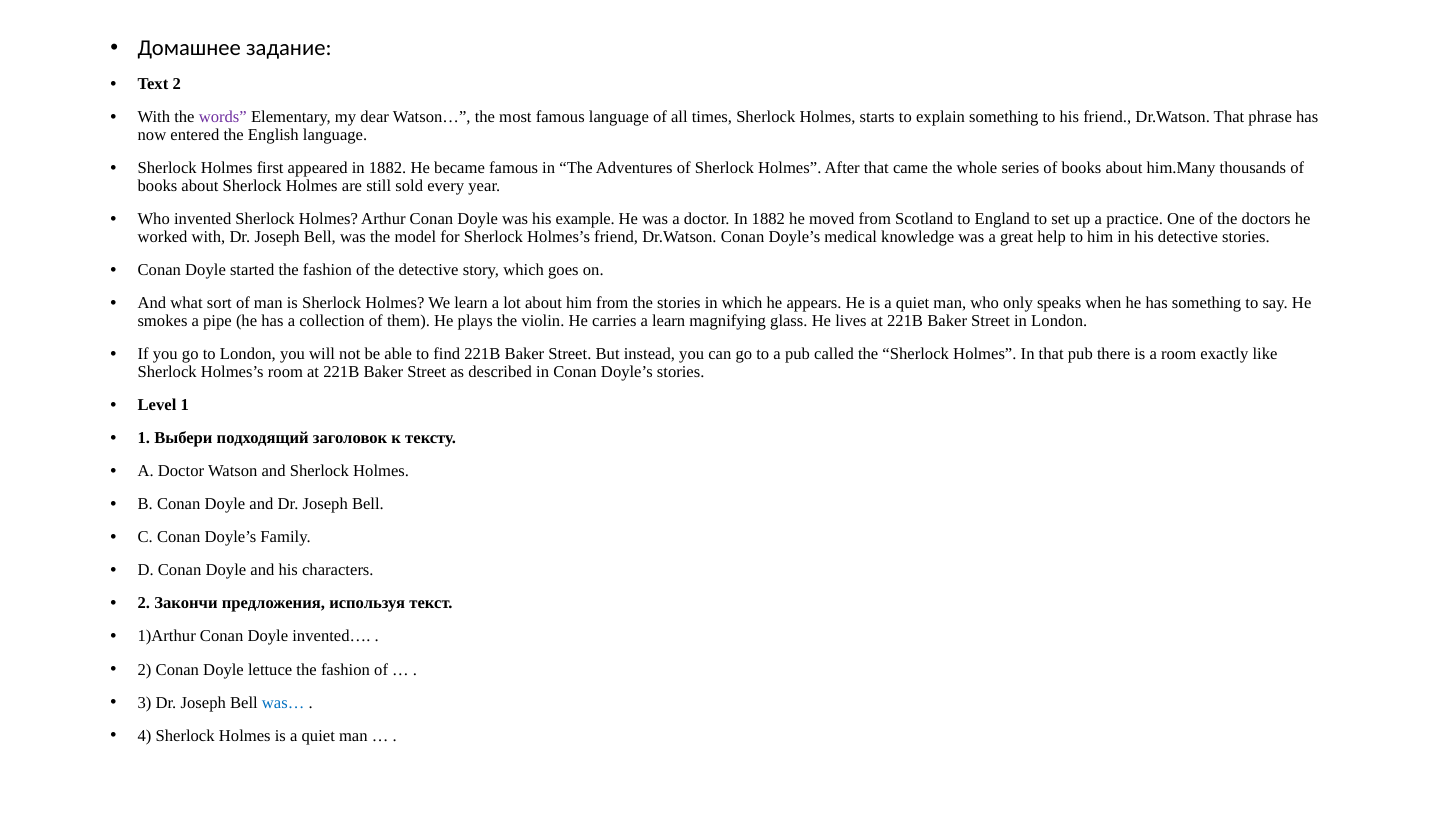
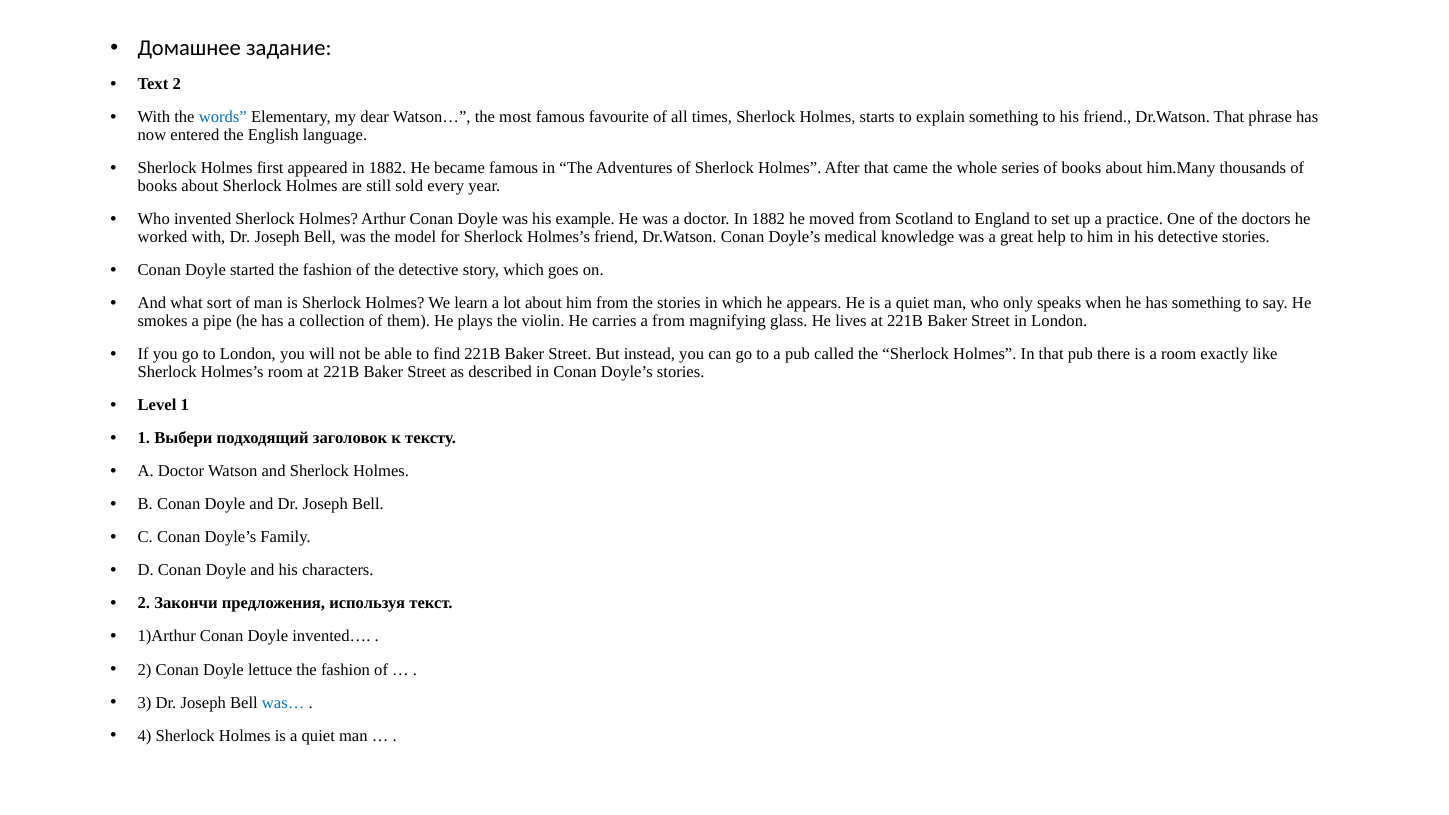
words colour: purple -> blue
famous language: language -> favourite
a learn: learn -> from
